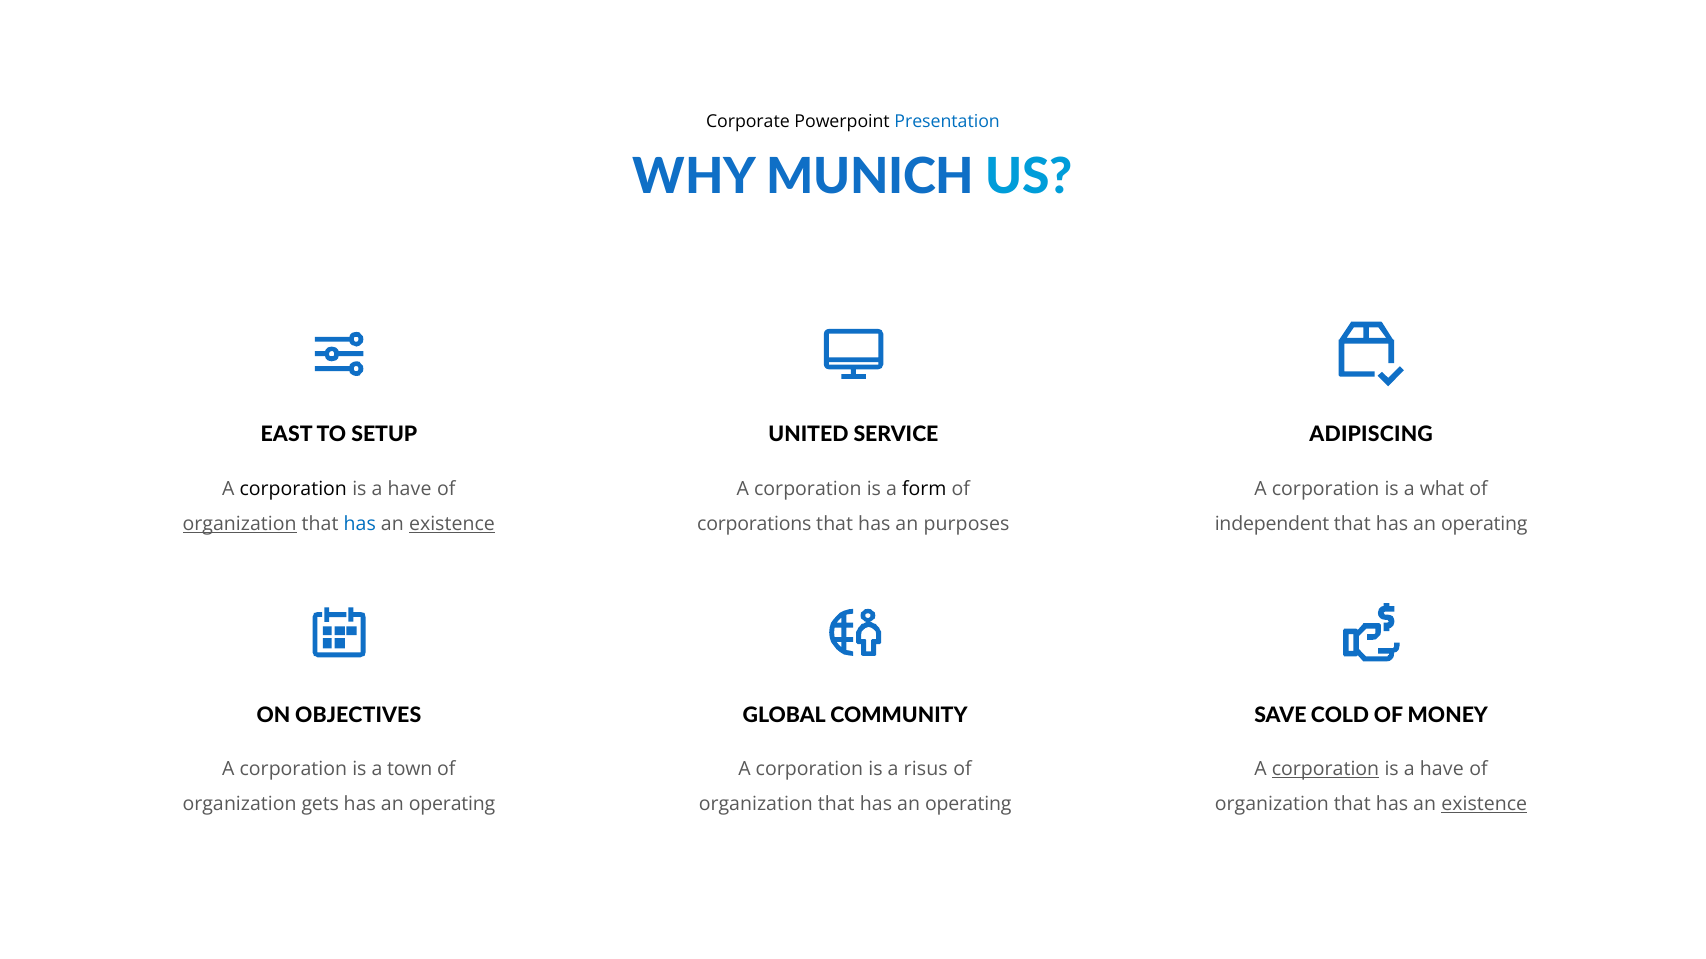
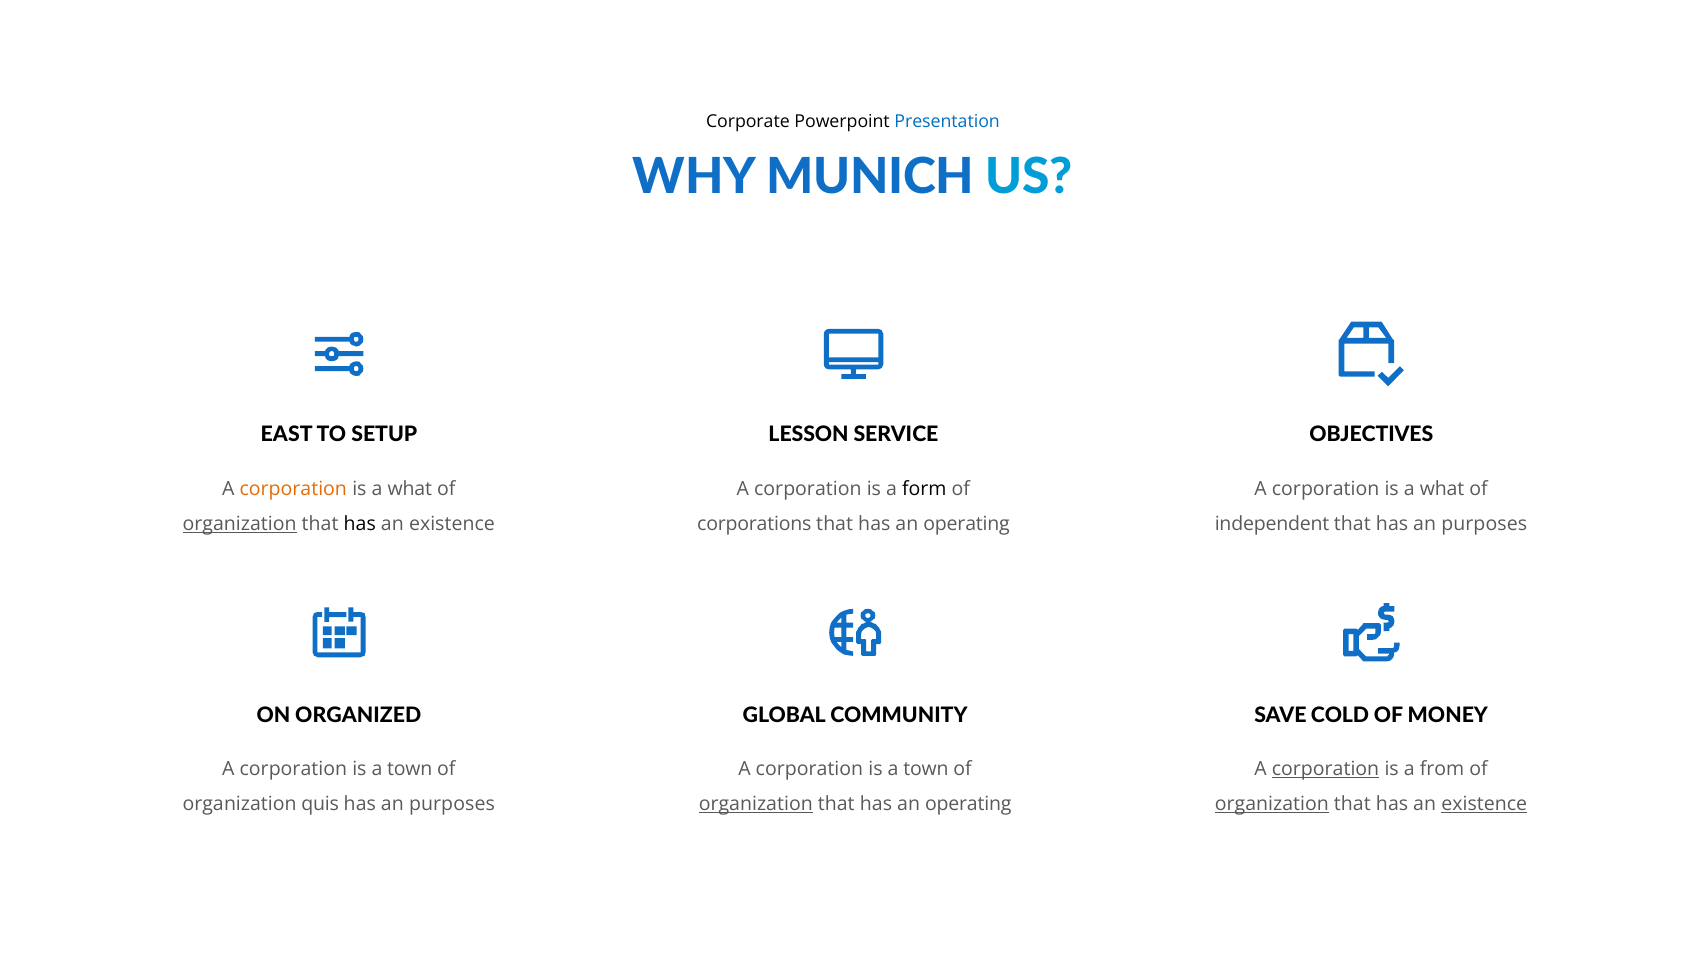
UNITED: UNITED -> LESSON
ADIPISCING: ADIPISCING -> OBJECTIVES
corporation at (293, 489) colour: black -> orange
have at (410, 489): have -> what
has at (360, 525) colour: blue -> black
existence at (452, 525) underline: present -> none
purposes at (966, 525): purposes -> operating
operating at (1484, 525): operating -> purposes
OBJECTIVES: OBJECTIVES -> ORGANIZED
risus at (926, 770): risus -> town
have at (1442, 770): have -> from
gets: gets -> quis
operating at (452, 805): operating -> purposes
organization at (756, 805) underline: none -> present
organization at (1272, 805) underline: none -> present
